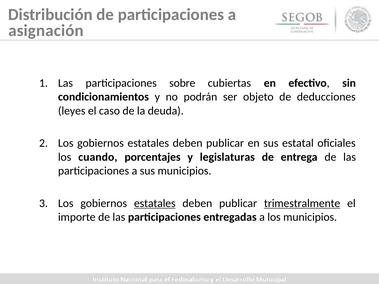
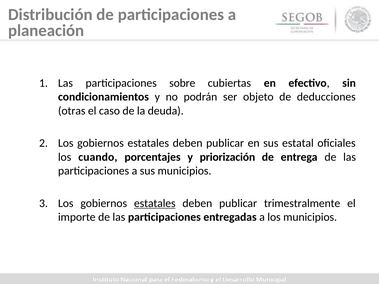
asignación: asignación -> planeación
leyes: leyes -> otras
legislaturas: legislaturas -> priorización
trimestralmente underline: present -> none
